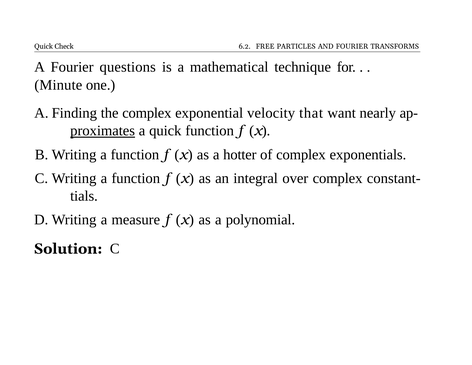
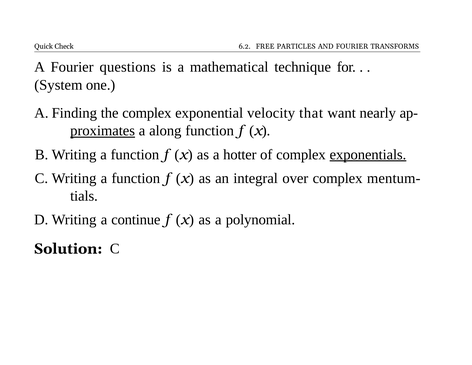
Minute: Minute -> System
a quick: quick -> along
exponentials underline: none -> present
constant-: constant- -> mentum-
measure: measure -> continue
